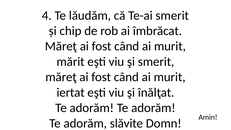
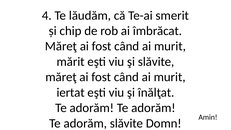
şi smerit: smerit -> slăvite
